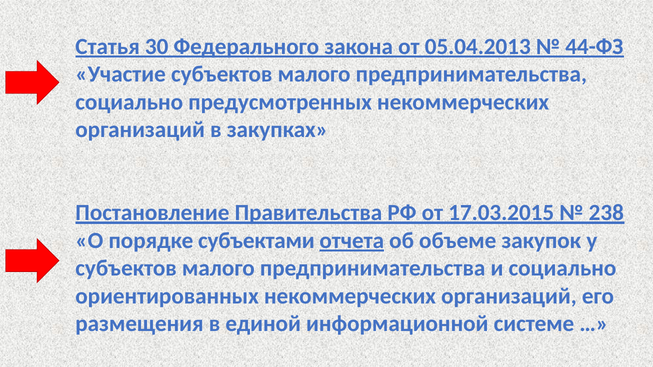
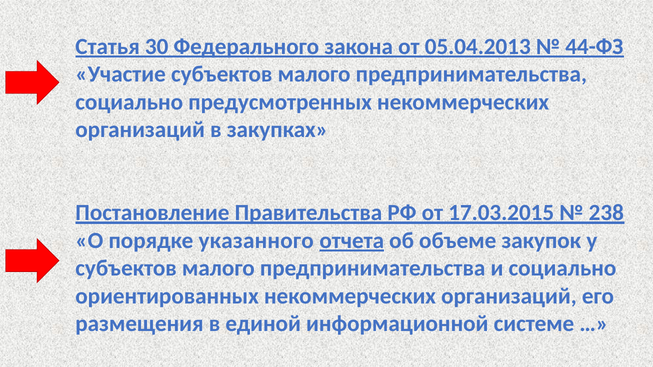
субъектами: субъектами -> указанного
